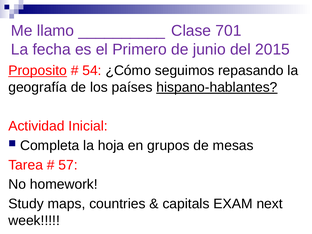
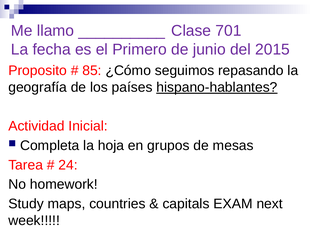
Proposito underline: present -> none
54: 54 -> 85
57: 57 -> 24
